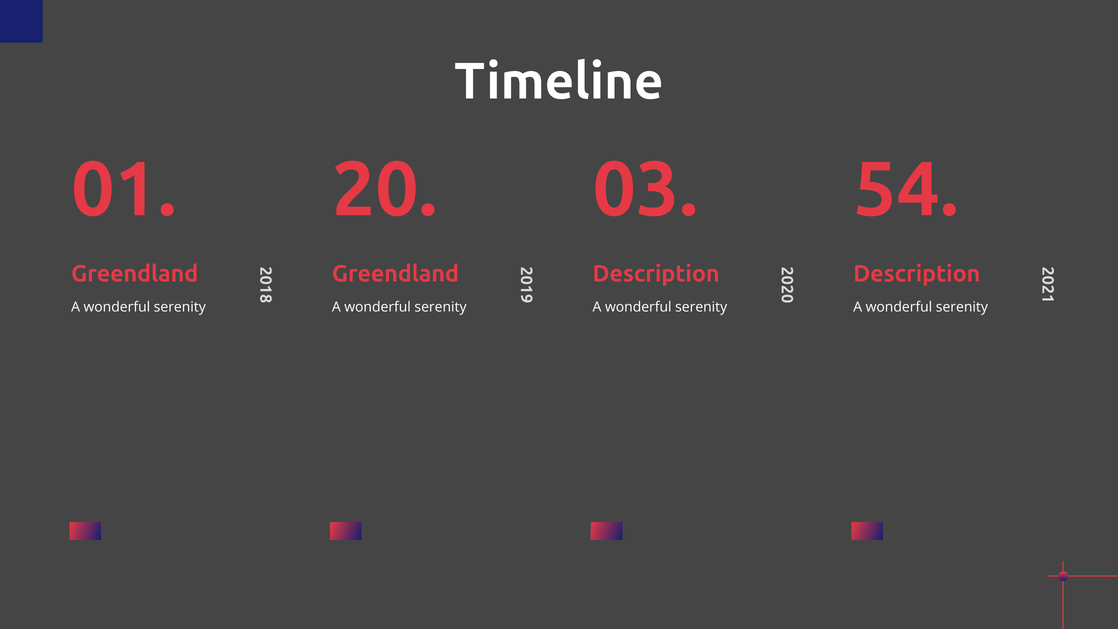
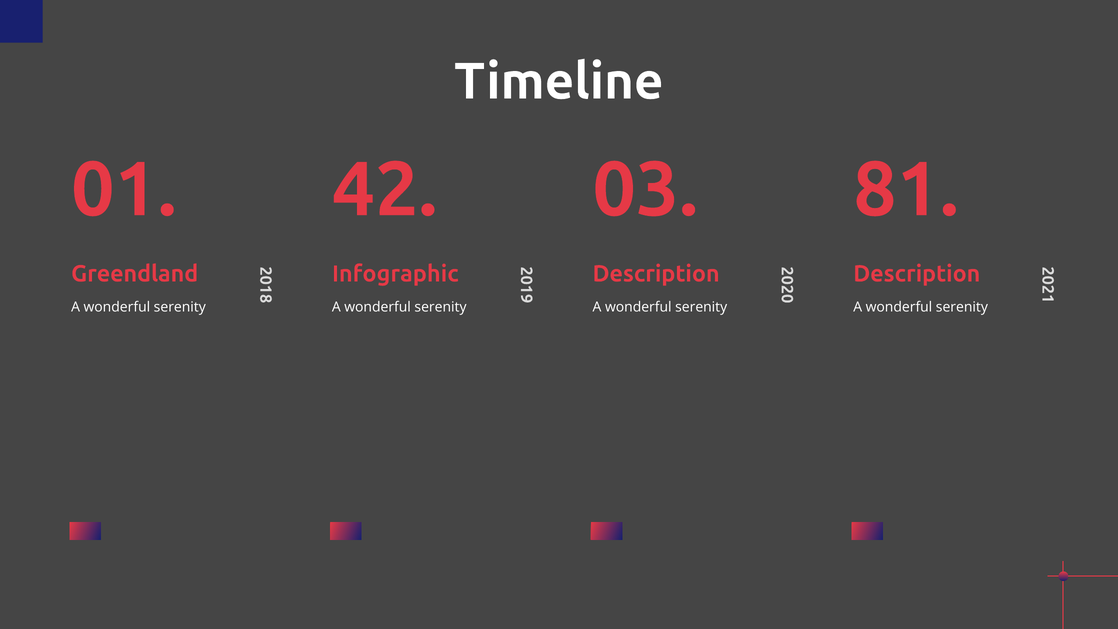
20: 20 -> 42
54: 54 -> 81
Greendland at (395, 274): Greendland -> Infographic
